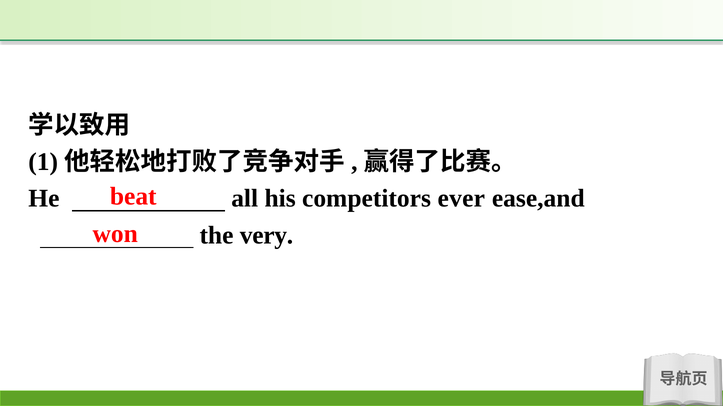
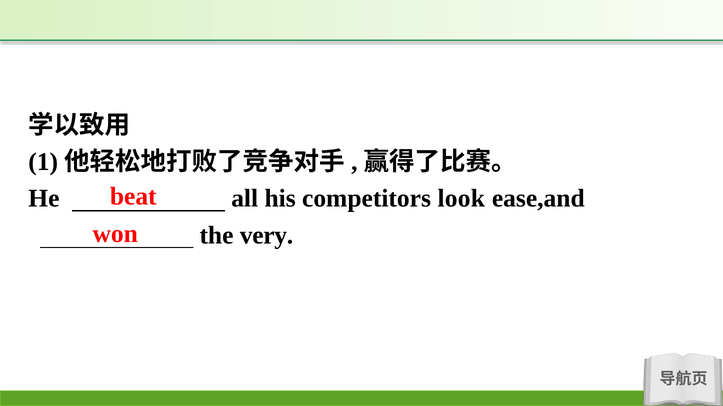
ever: ever -> look
